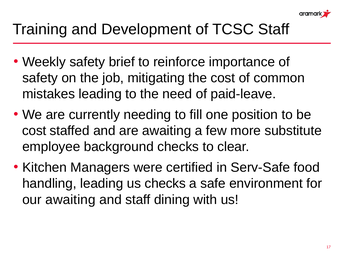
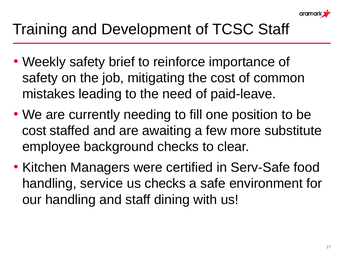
handling leading: leading -> service
our awaiting: awaiting -> handling
